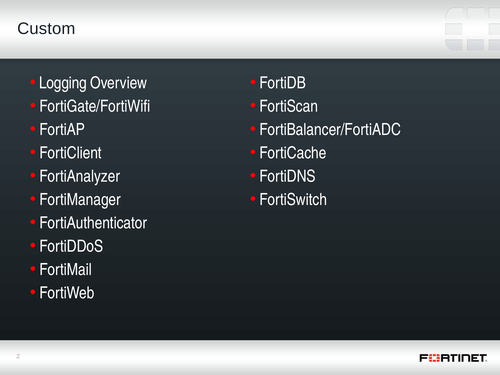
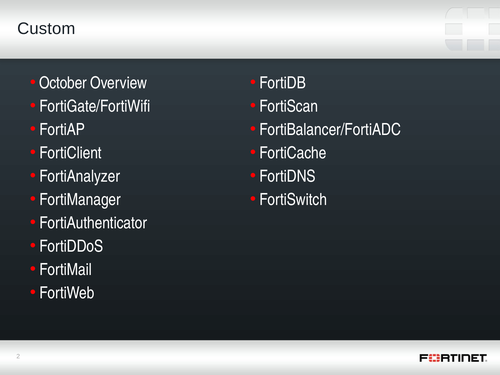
Logging: Logging -> October
